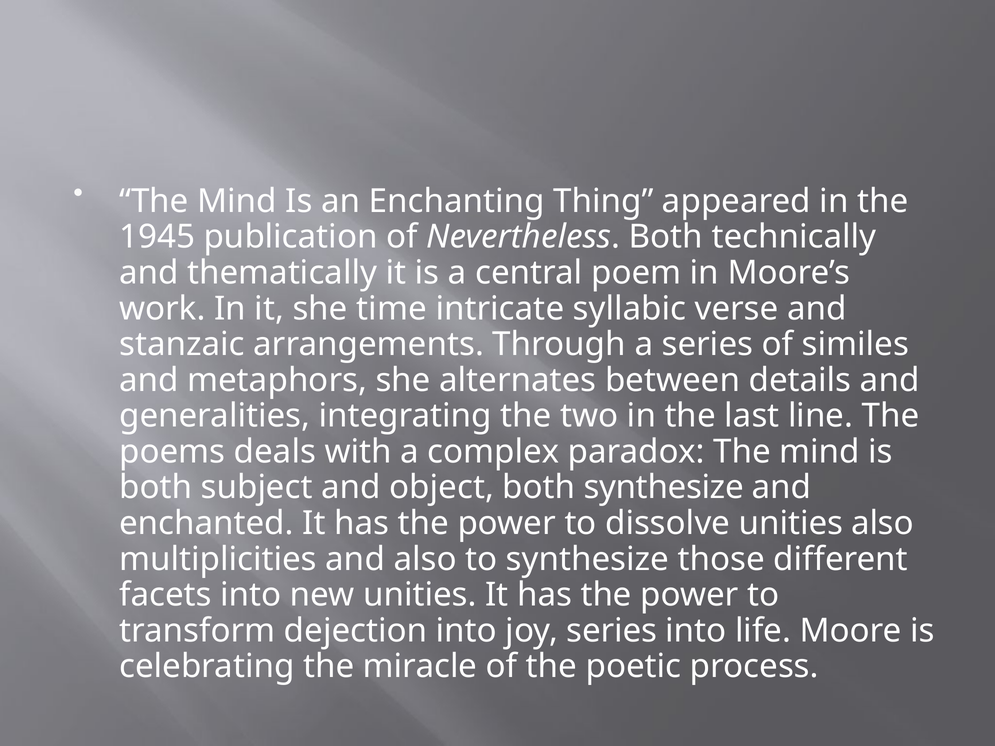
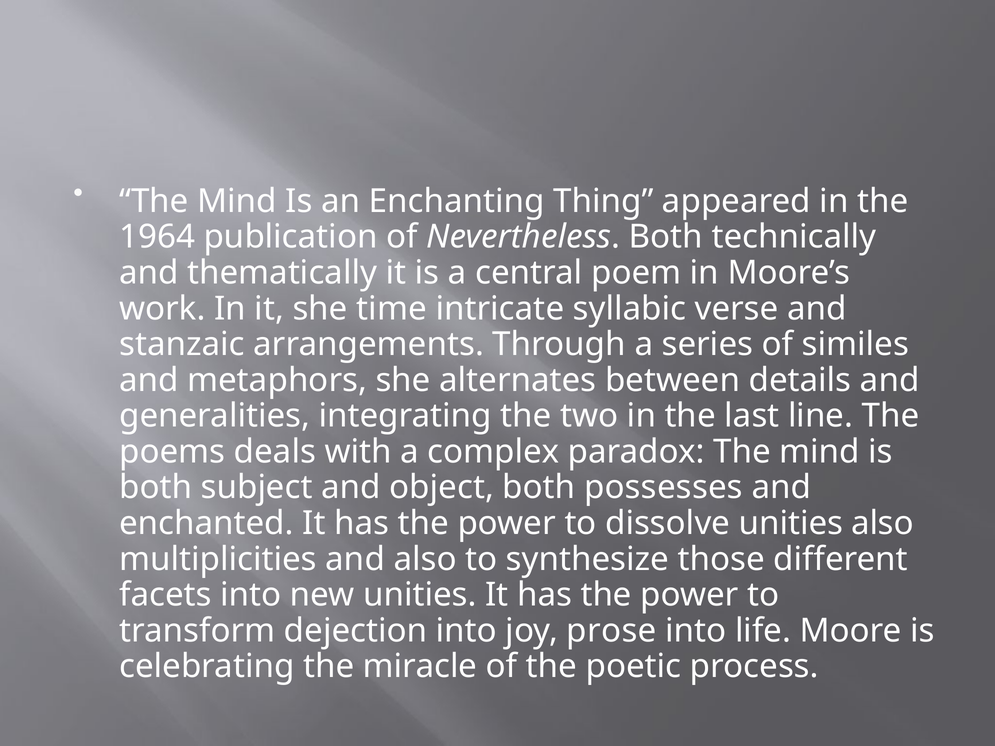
1945: 1945 -> 1964
both synthesize: synthesize -> possesses
joy series: series -> prose
